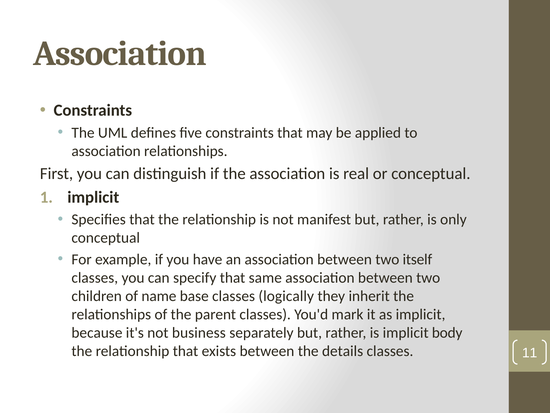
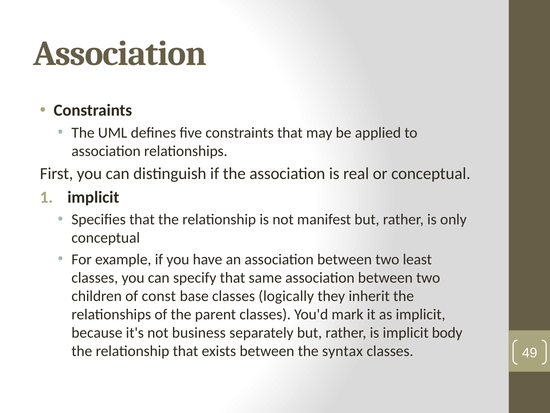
itself: itself -> least
name: name -> const
details: details -> syntax
11: 11 -> 49
